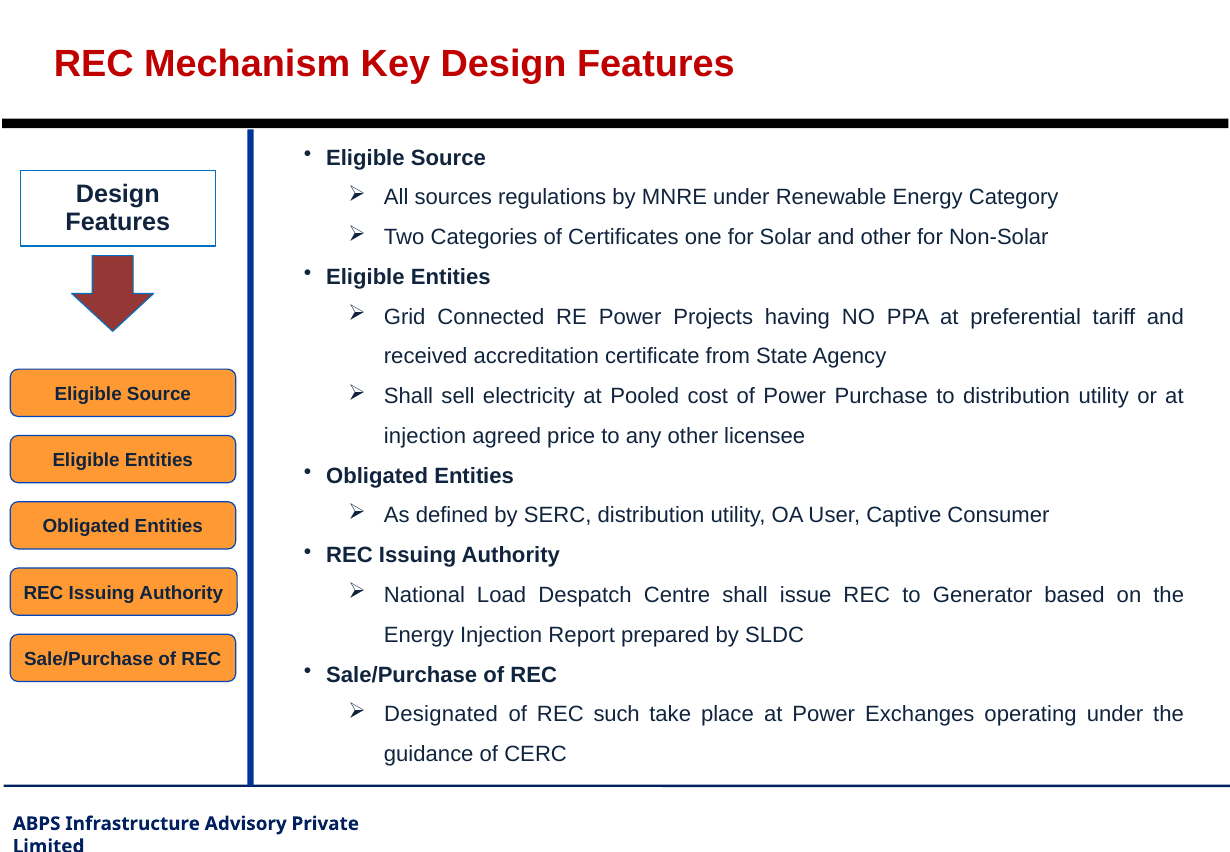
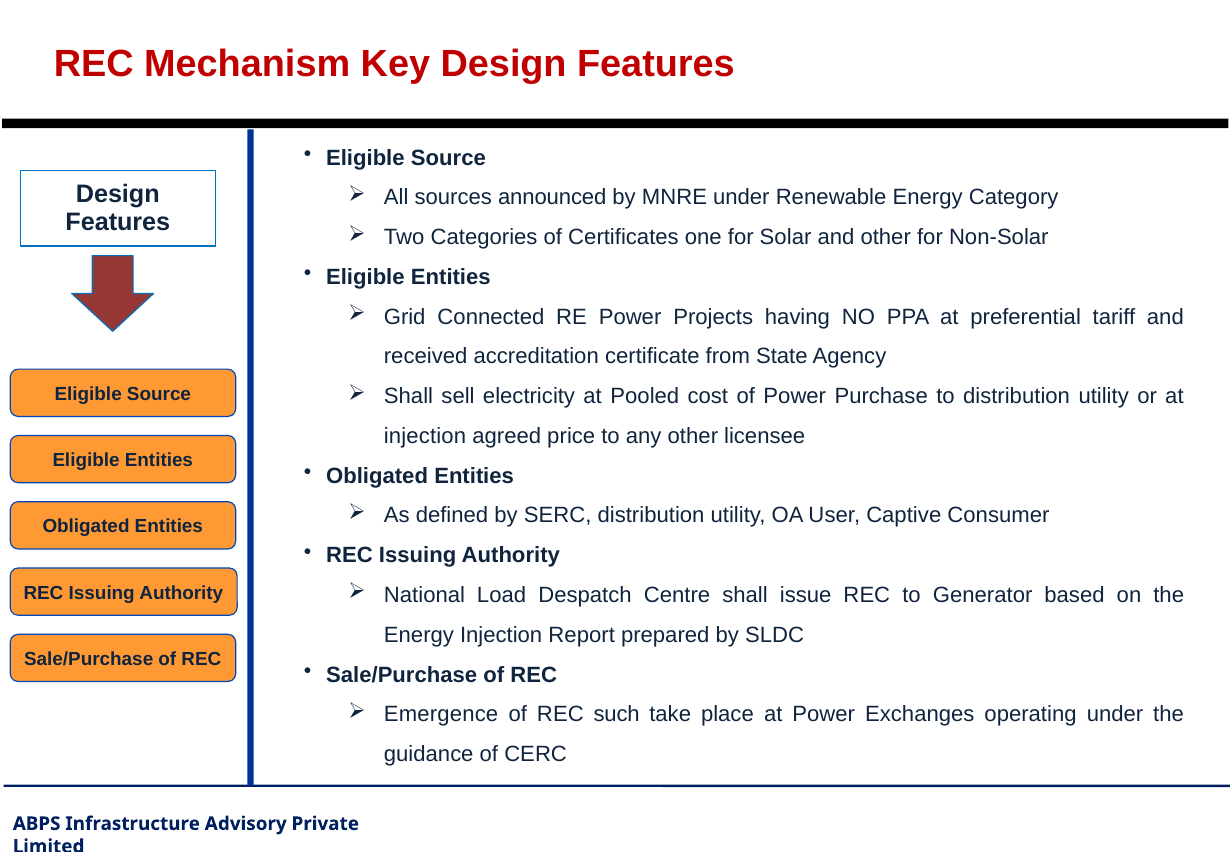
regulations: regulations -> announced
Designated: Designated -> Emergence
